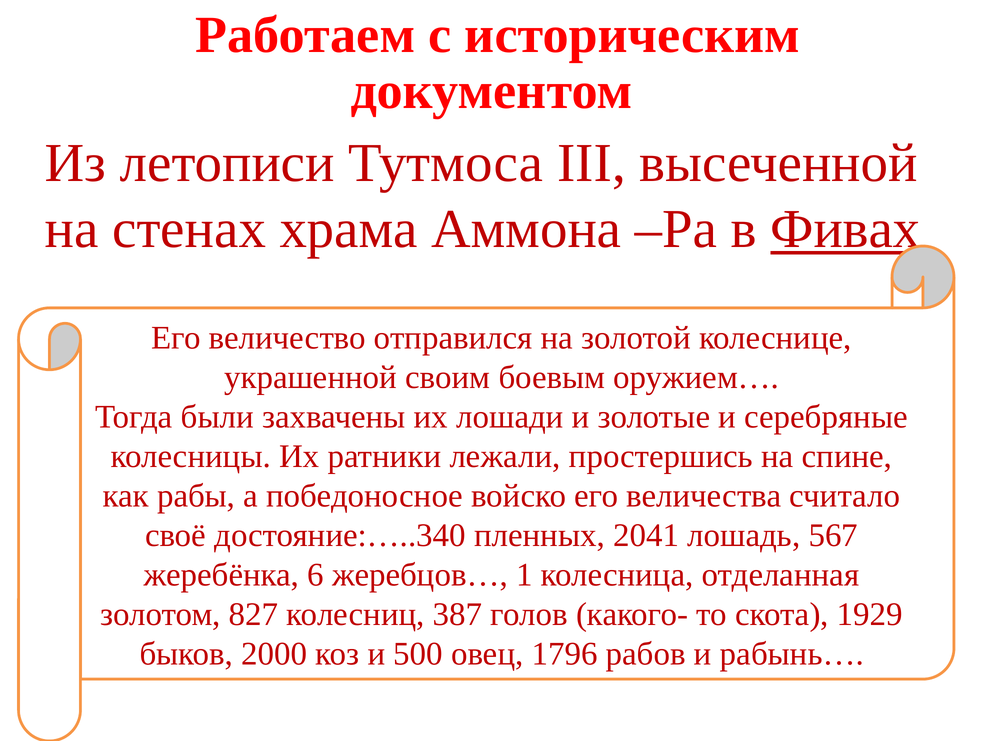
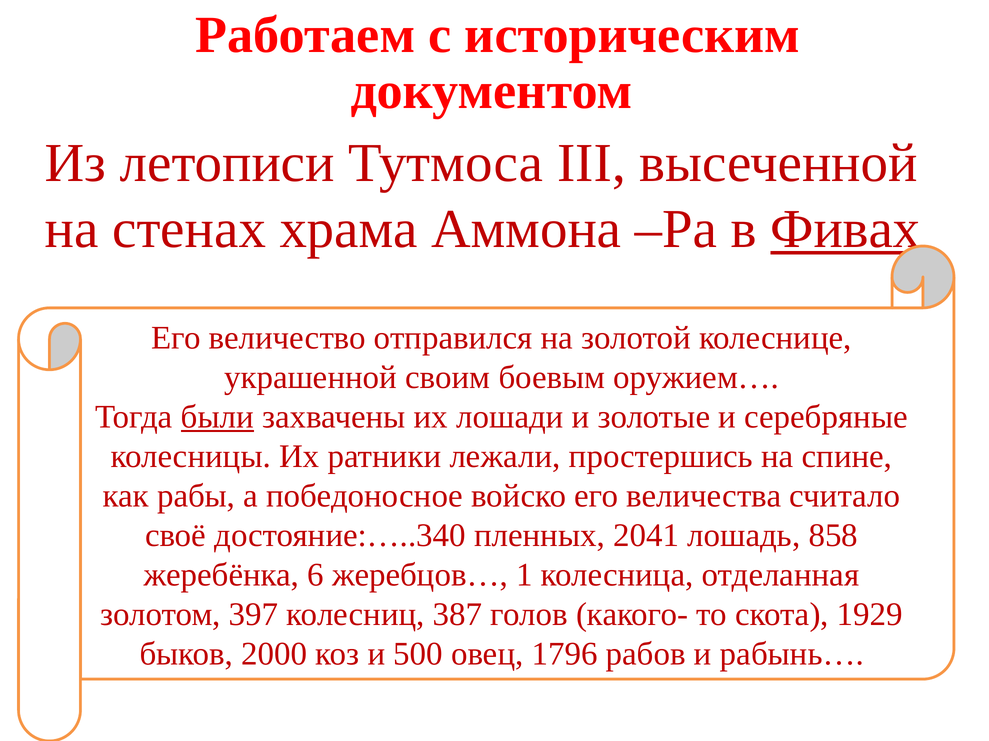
были underline: none -> present
567: 567 -> 858
827: 827 -> 397
